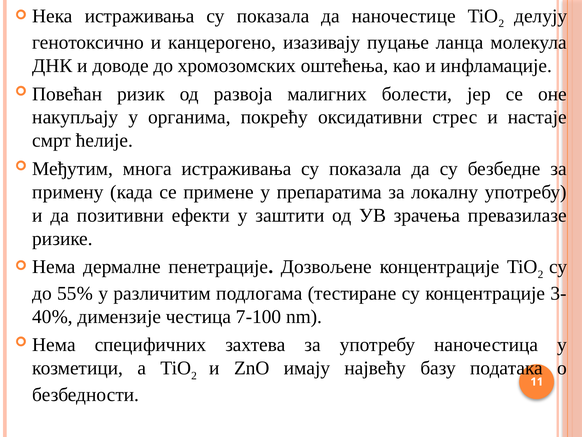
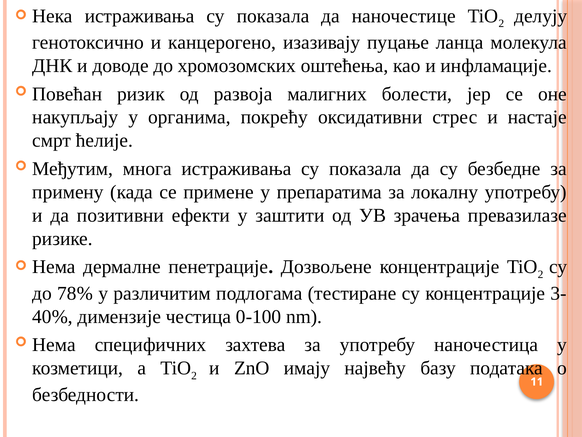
55%: 55% -> 78%
7-100: 7-100 -> 0-100
